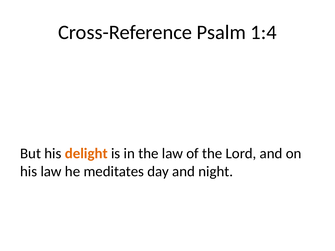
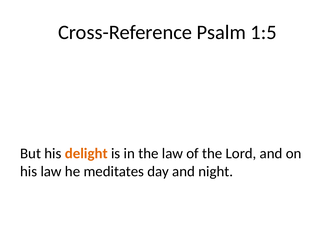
1:4: 1:4 -> 1:5
